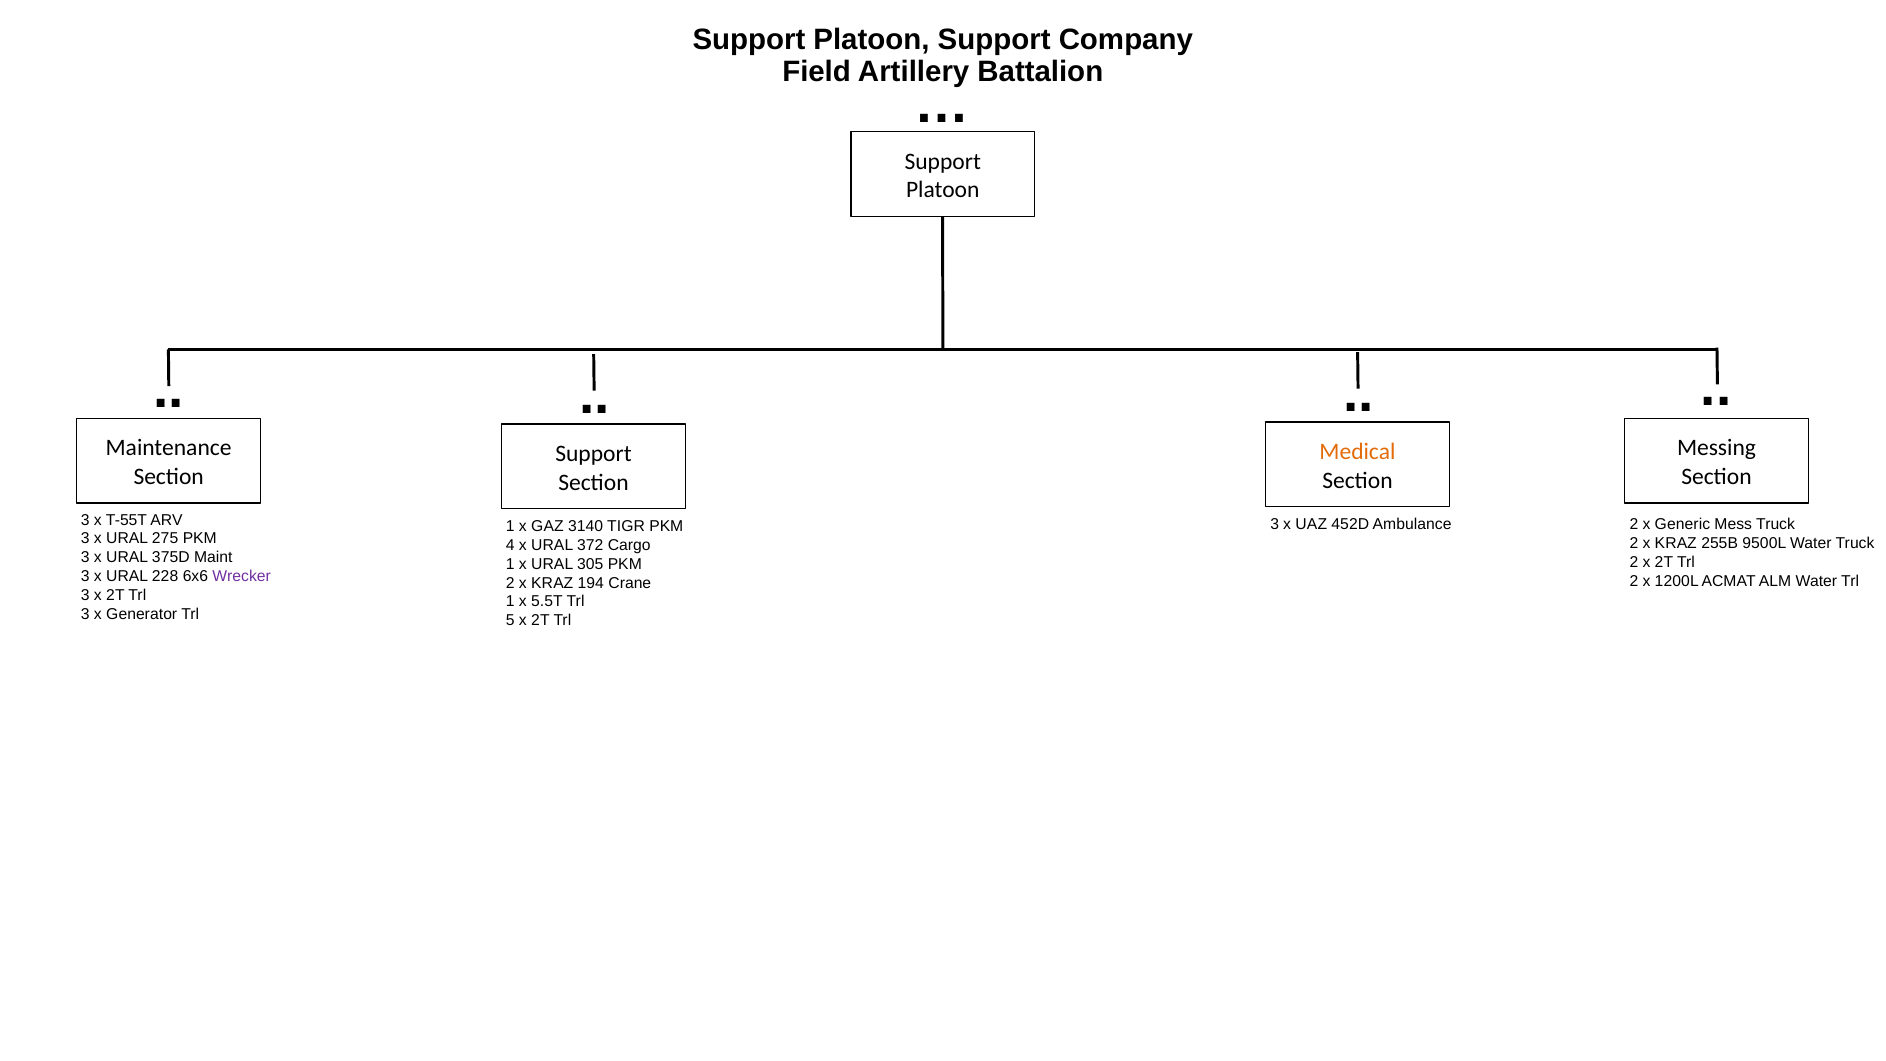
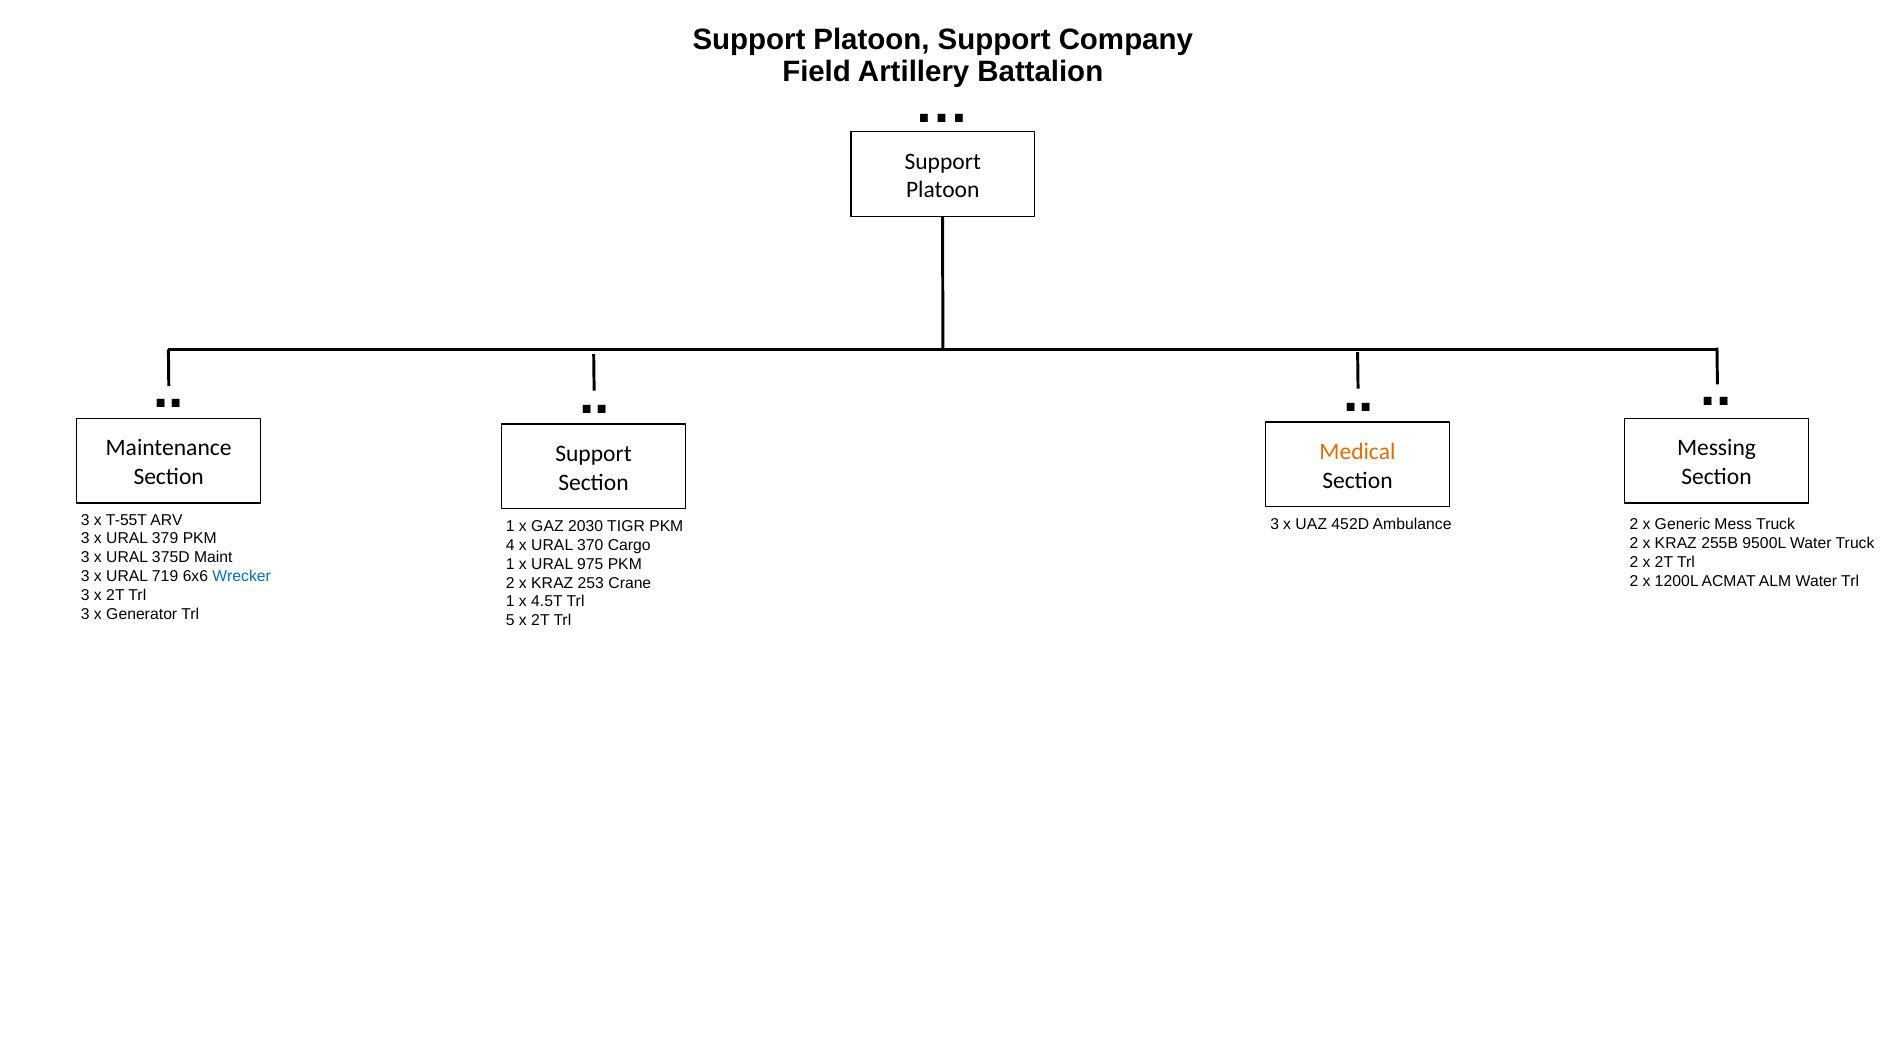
3140: 3140 -> 2030
275: 275 -> 379
372: 372 -> 370
305: 305 -> 975
228: 228 -> 719
Wrecker colour: purple -> blue
194: 194 -> 253
5.5T: 5.5T -> 4.5T
